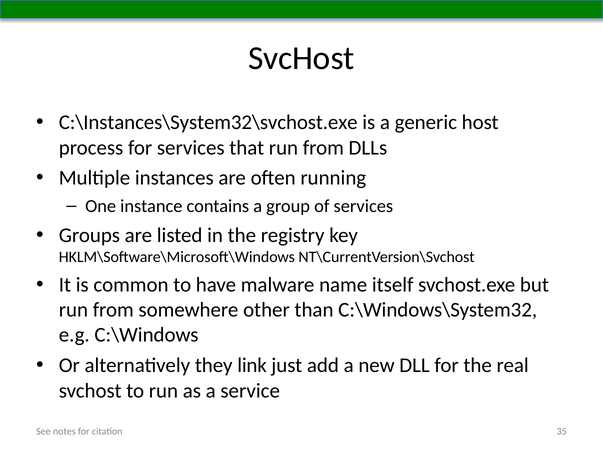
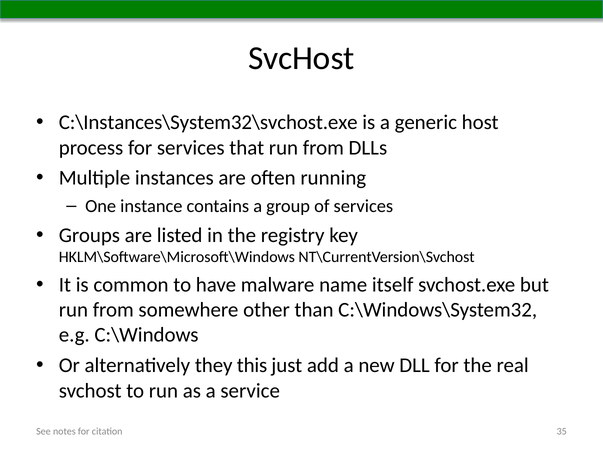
link: link -> this
